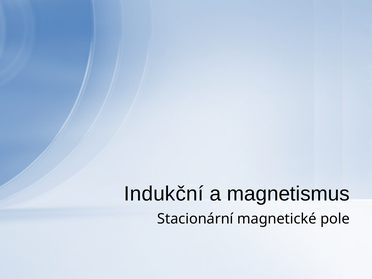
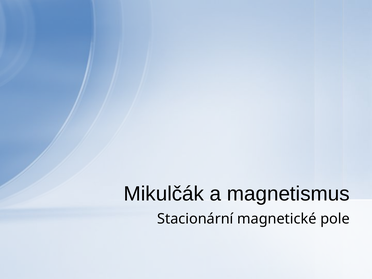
Indukční: Indukční -> Mikulčák
